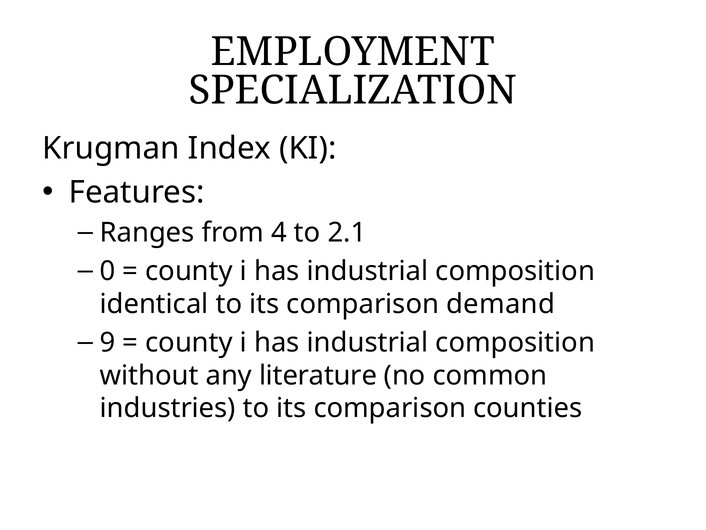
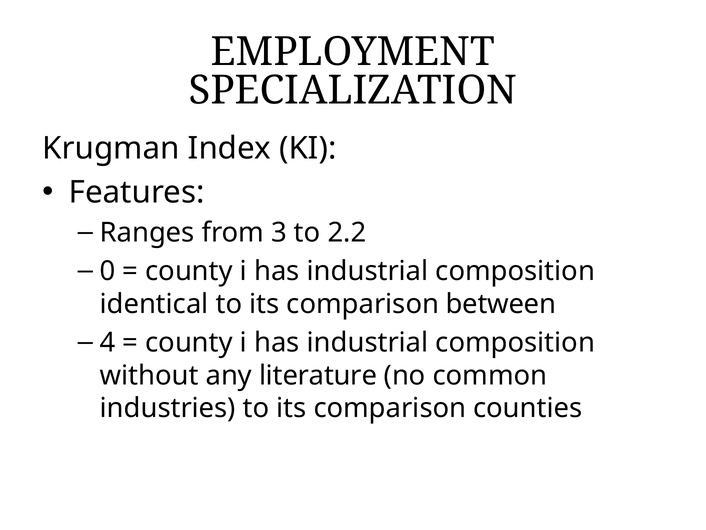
4: 4 -> 3
2.1: 2.1 -> 2.2
demand: demand -> between
9: 9 -> 4
